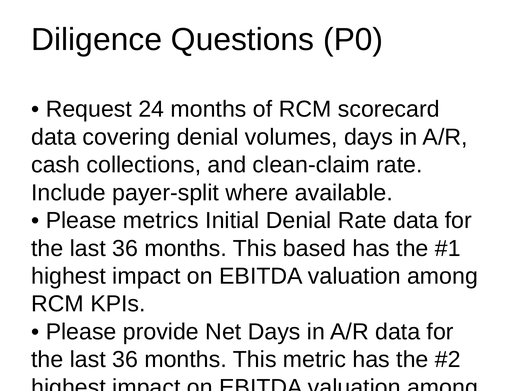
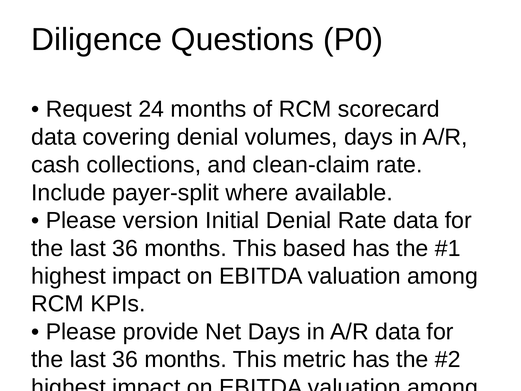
metrics: metrics -> version
